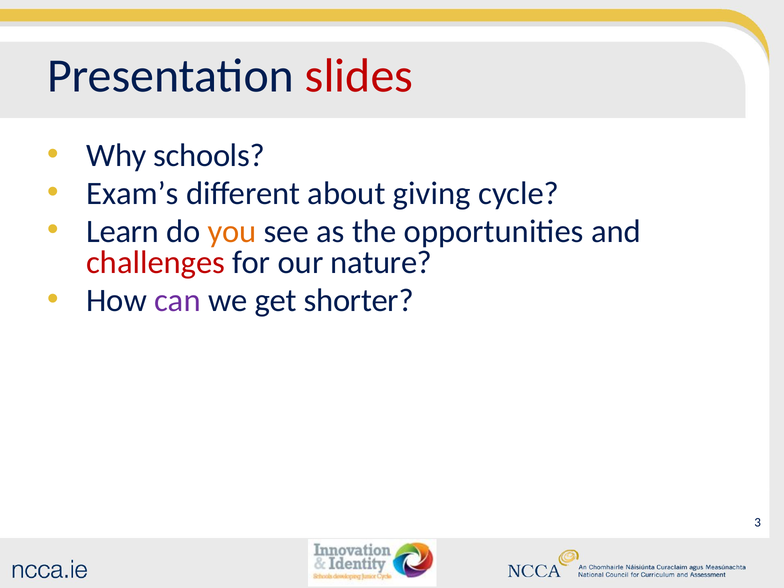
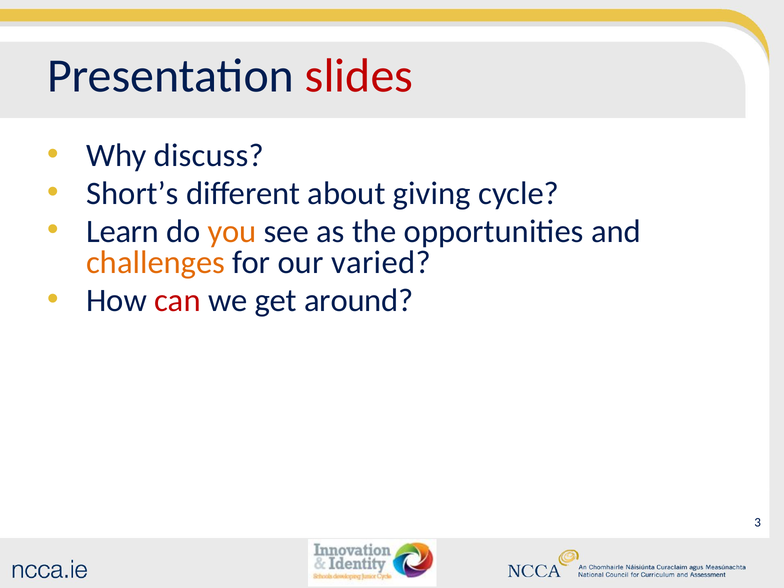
schools: schools -> discuss
Exam’s: Exam’s -> Short’s
challenges colour: red -> orange
nature: nature -> varied
can colour: purple -> red
shorter: shorter -> around
